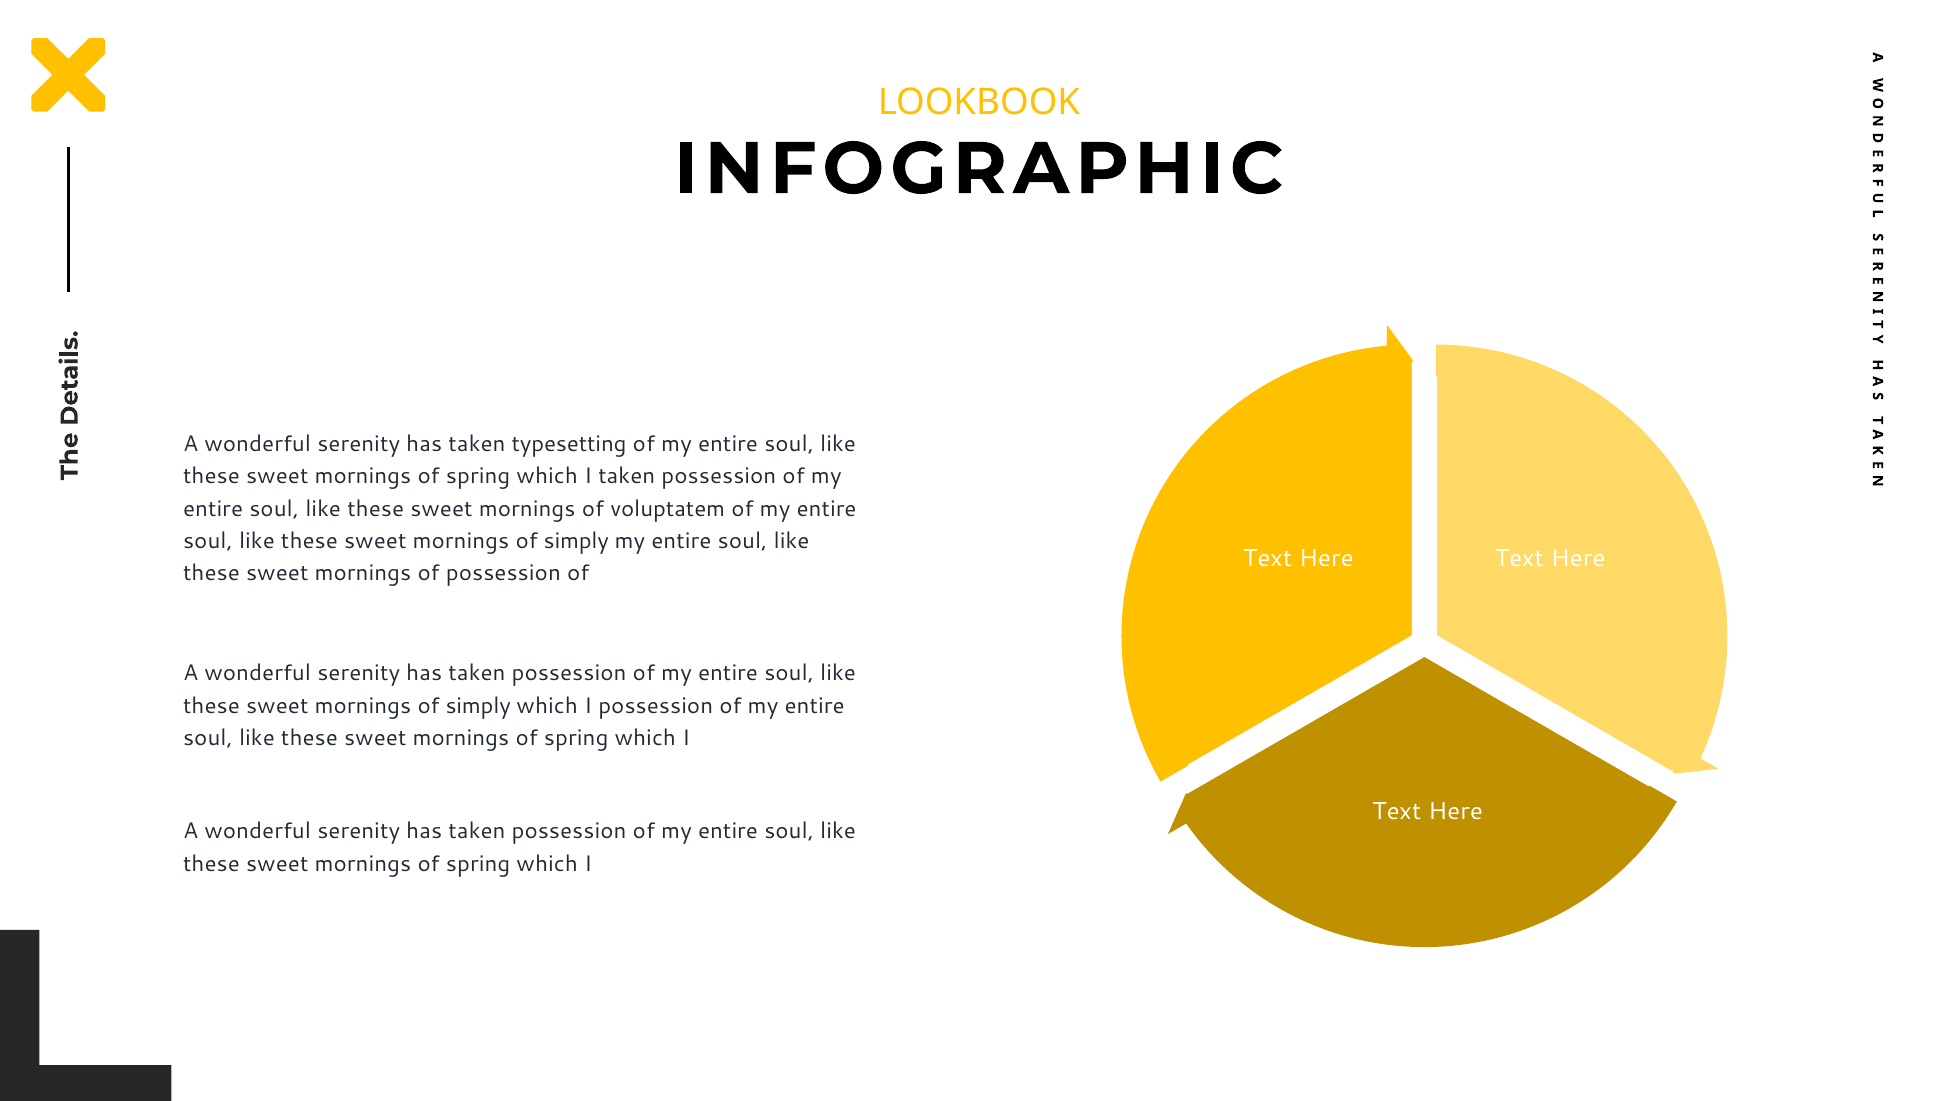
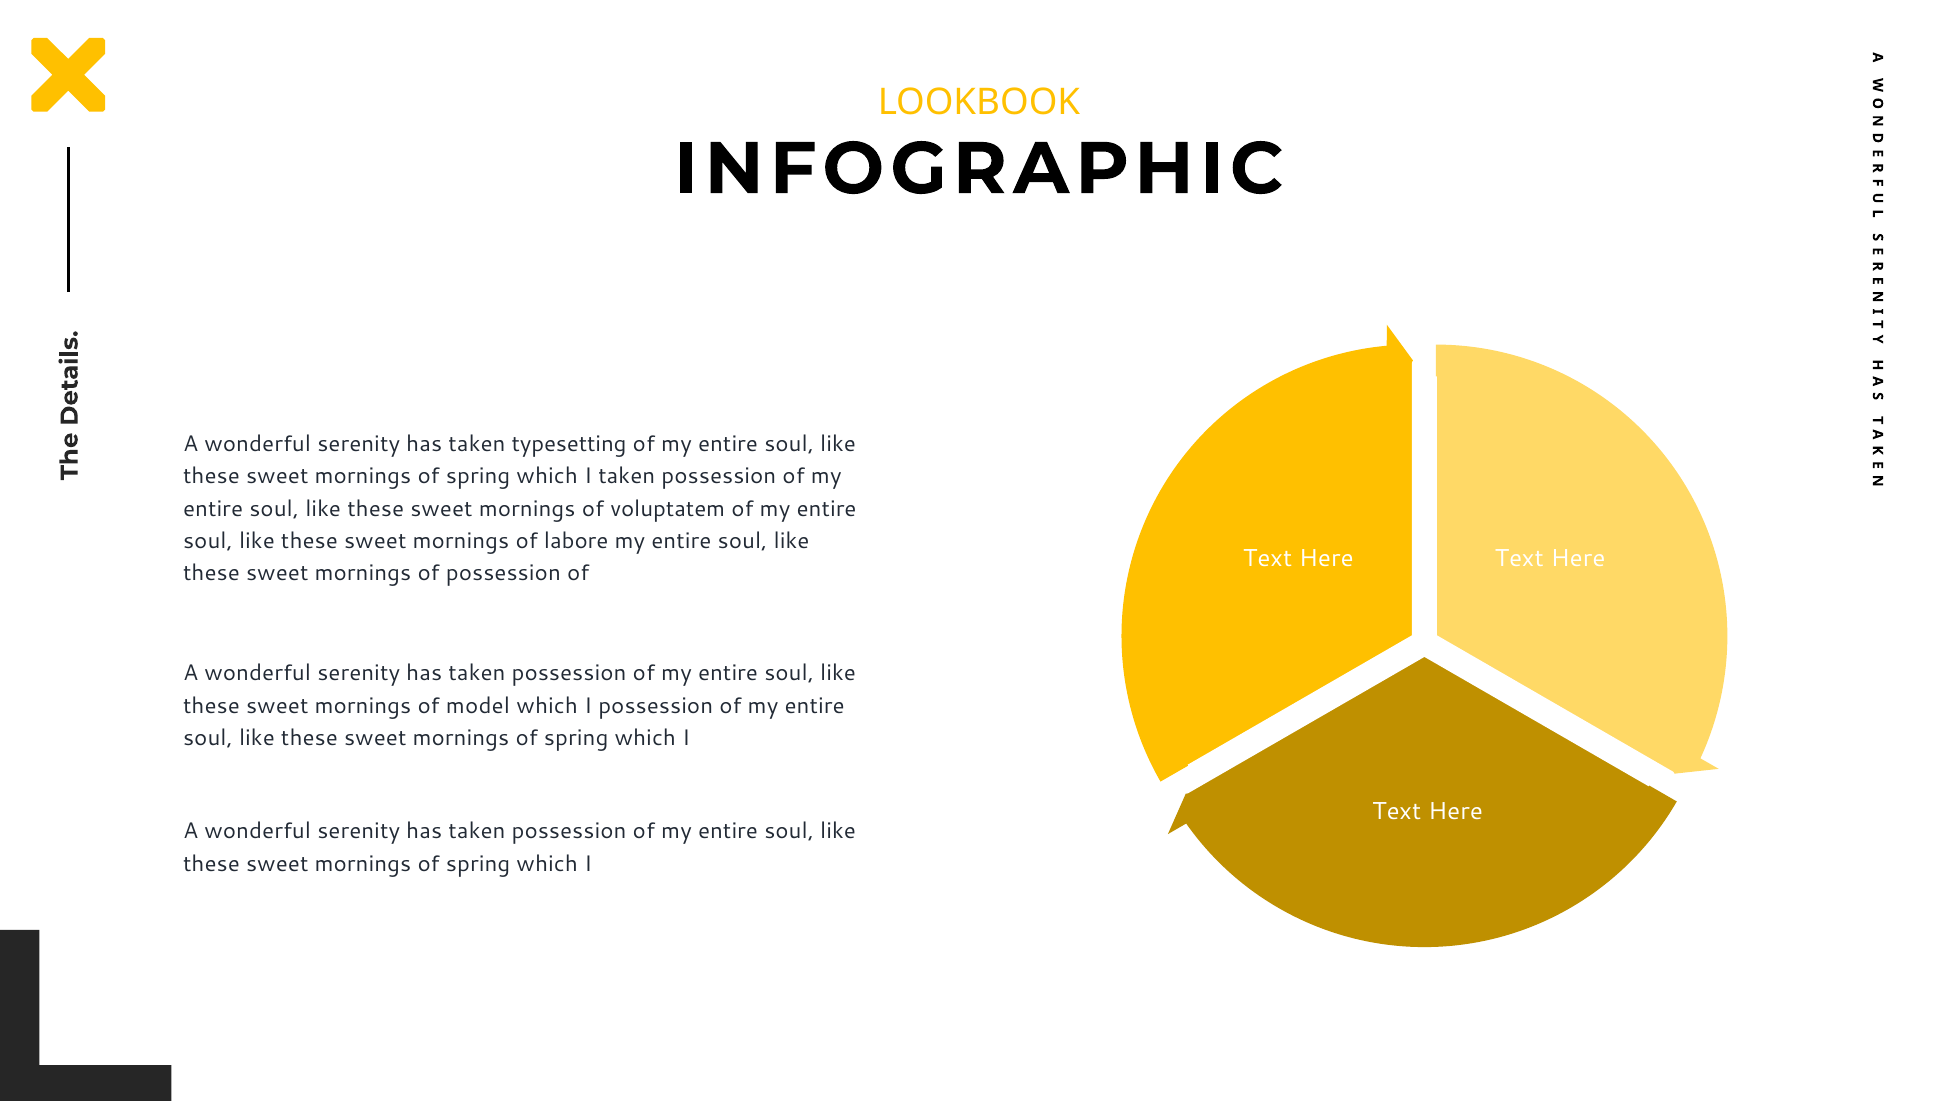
simply at (576, 541): simply -> labore
simply at (478, 706): simply -> model
